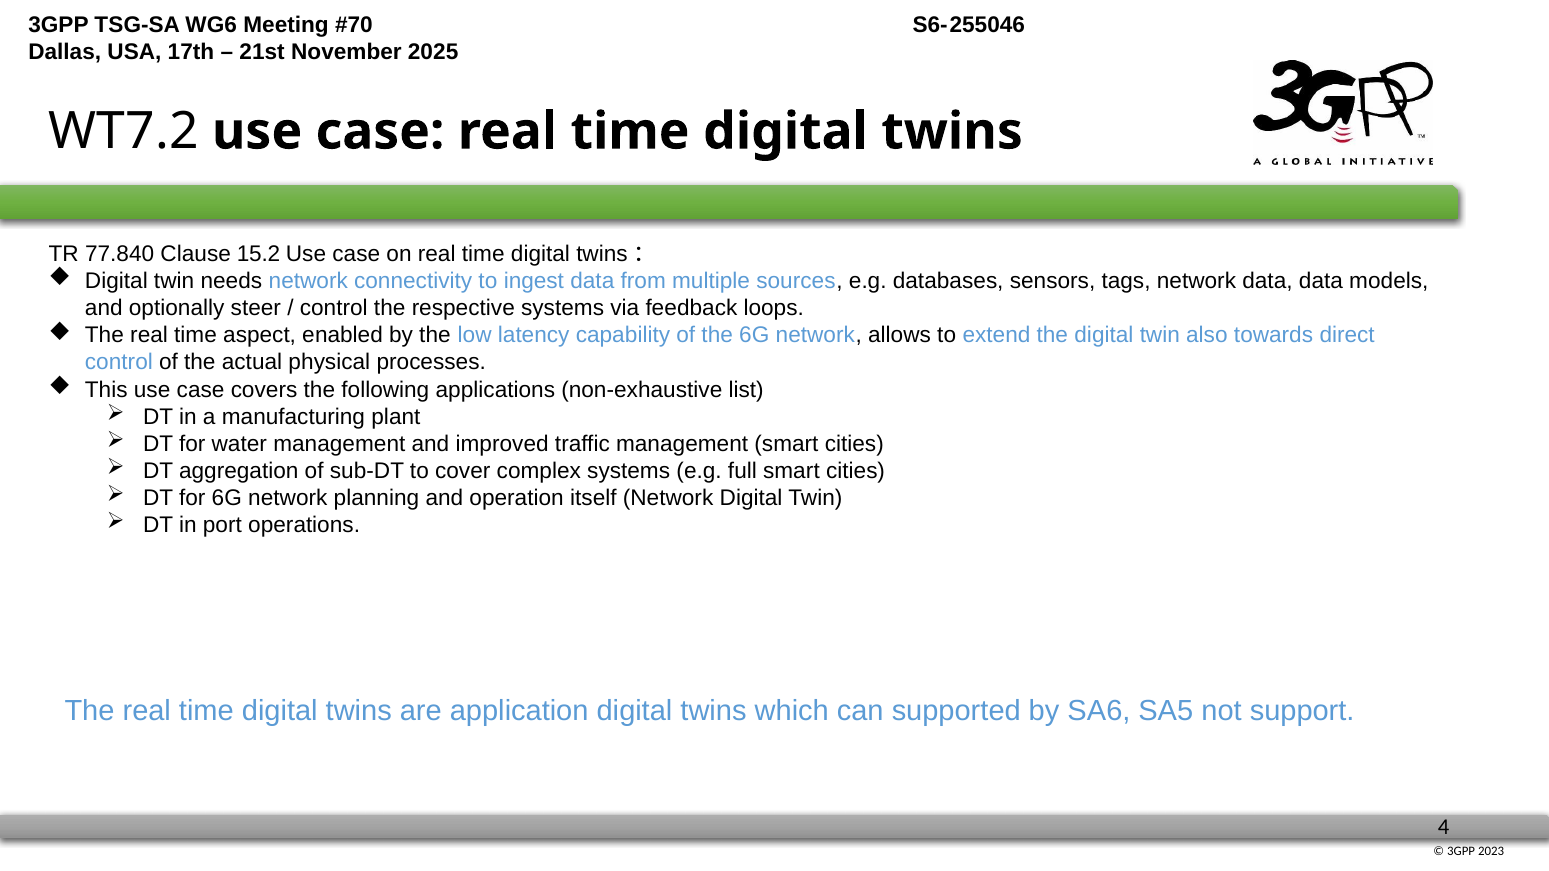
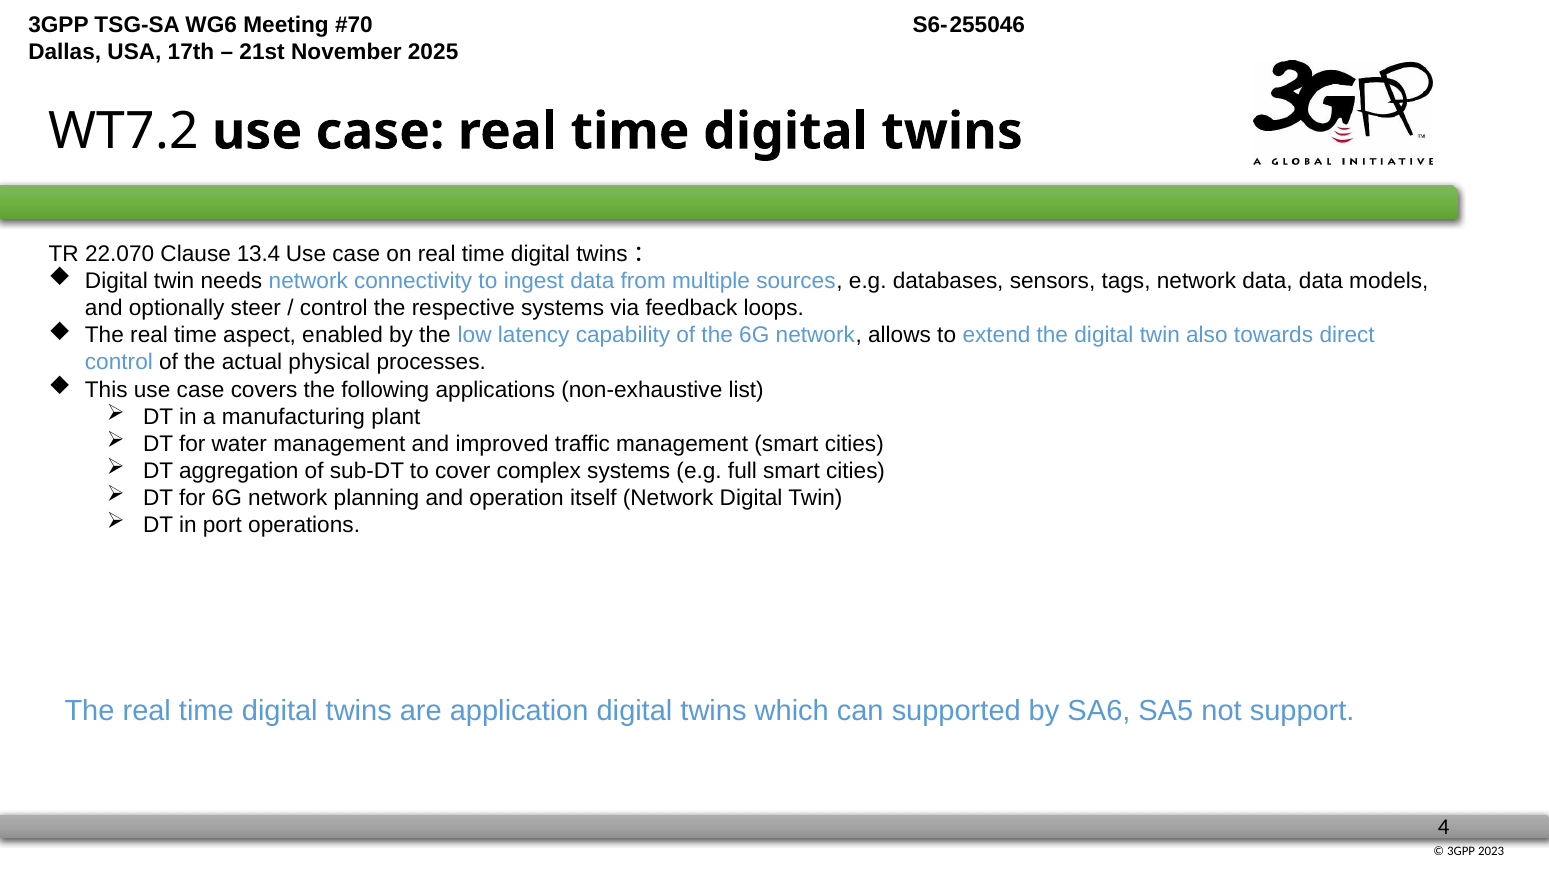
77.840: 77.840 -> 22.070
15.2: 15.2 -> 13.4
